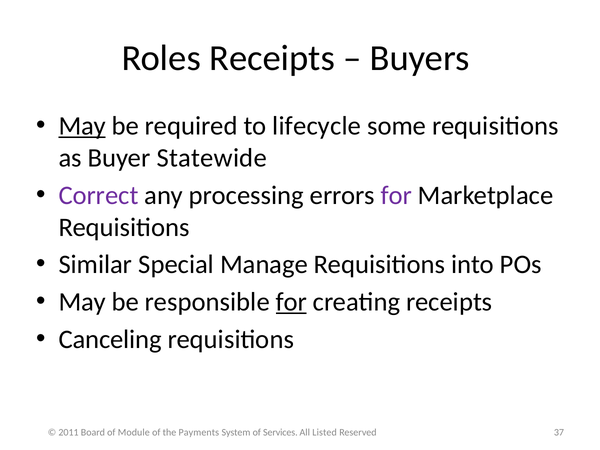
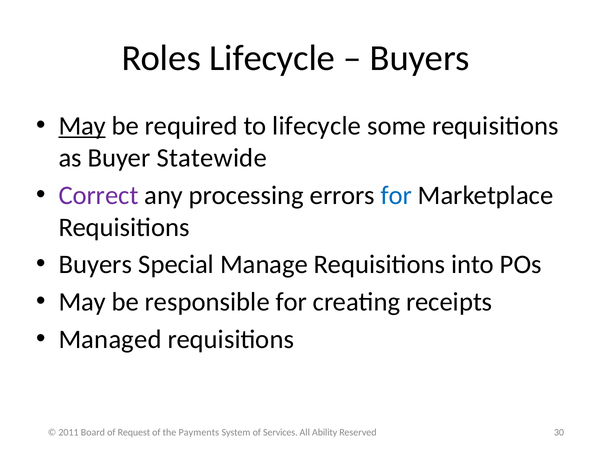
Roles Receipts: Receipts -> Lifecycle
for at (396, 195) colour: purple -> blue
Similar at (95, 265): Similar -> Buyers
for at (291, 302) underline: present -> none
Canceling: Canceling -> Managed
Module: Module -> Request
Listed: Listed -> Ability
37: 37 -> 30
